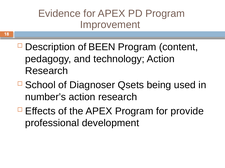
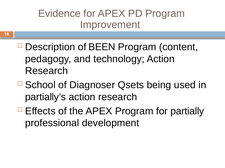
number’s: number’s -> partially’s
provide: provide -> partially
